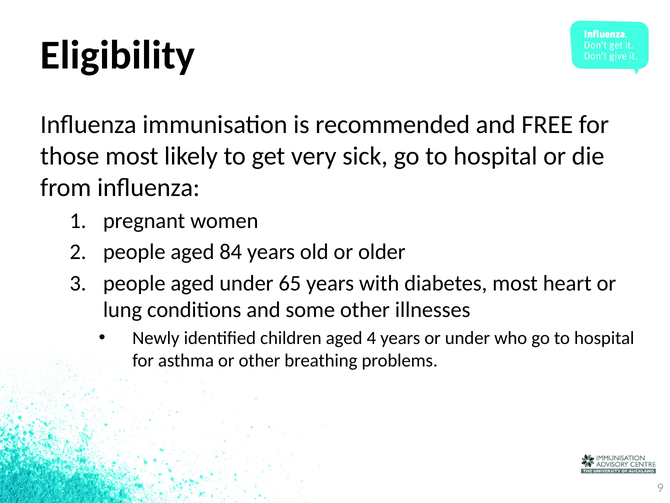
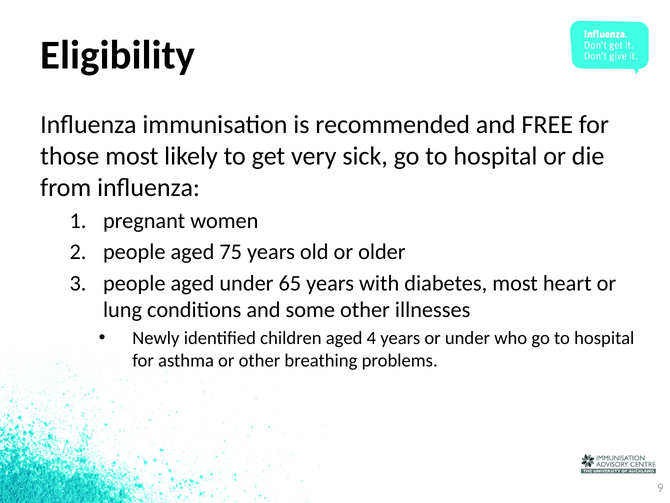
84: 84 -> 75
